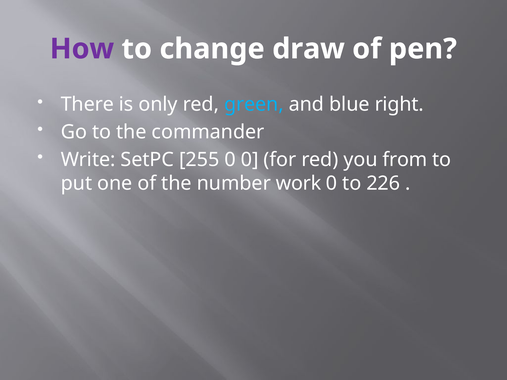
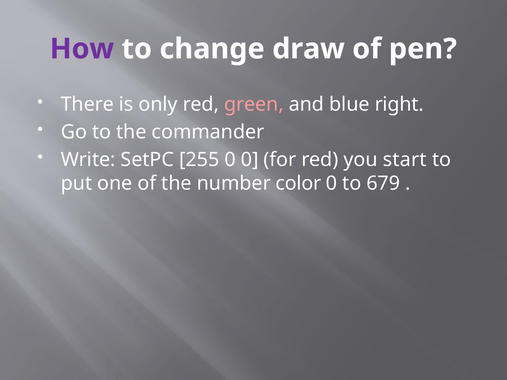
green colour: light blue -> pink
from: from -> start
work: work -> color
226: 226 -> 679
